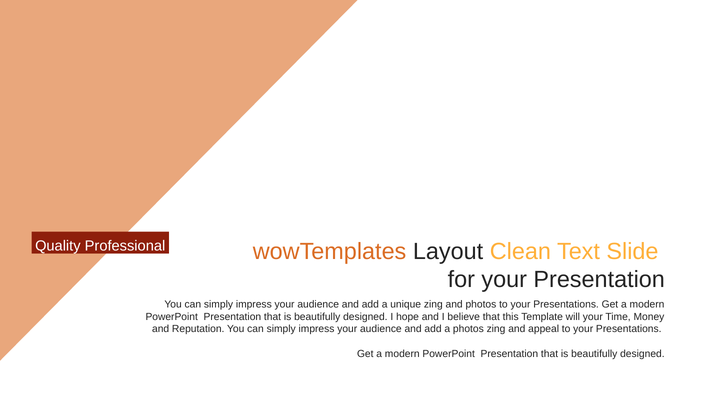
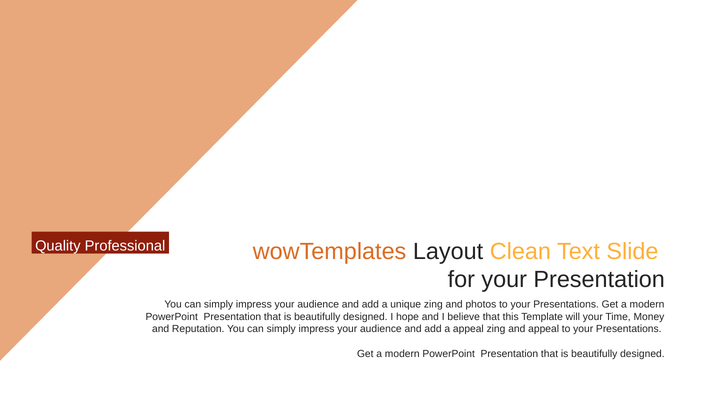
a photos: photos -> appeal
